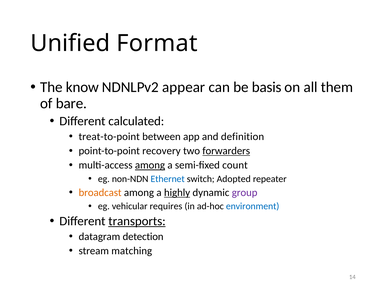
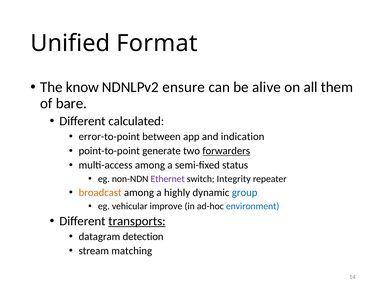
appear: appear -> ensure
basis: basis -> alive
treat-to-point: treat-to-point -> error-to-point
definition: definition -> indication
recovery: recovery -> generate
among at (150, 165) underline: present -> none
count: count -> status
Ethernet colour: blue -> purple
Adopted: Adopted -> Integrity
highly underline: present -> none
group colour: purple -> blue
requires: requires -> improve
